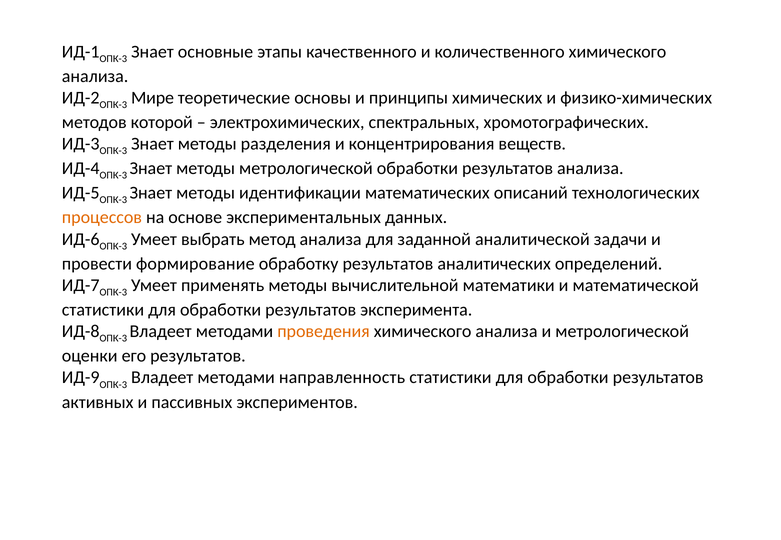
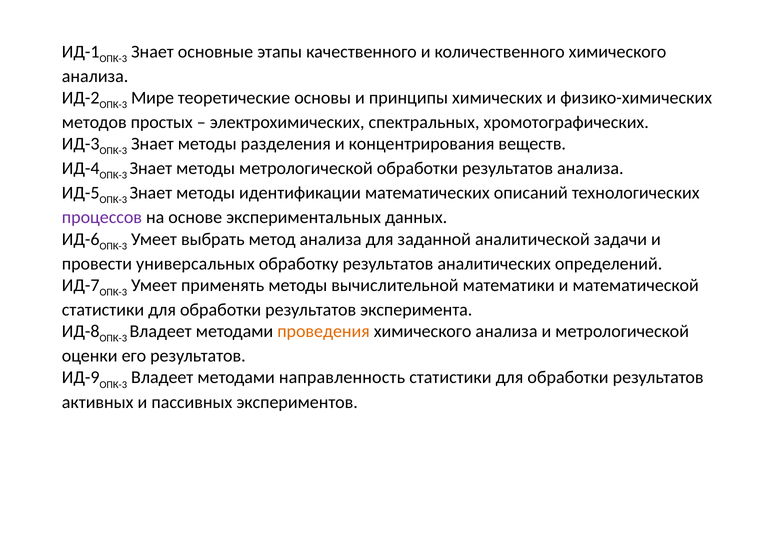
которой: которой -> простых
процессов colour: orange -> purple
формирование: формирование -> универсальных
